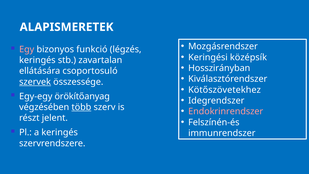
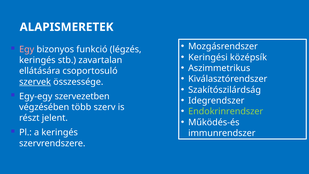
Hosszirányban: Hosszirányban -> Aszimmetrikus
Kötőszövetekhez: Kötőszövetekhez -> Szakítószilárdság
örökítőanyag: örökítőanyag -> szervezetben
több underline: present -> none
Endokrinrendszer colour: pink -> light green
Felszínén-és: Felszínén-és -> Működés-és
